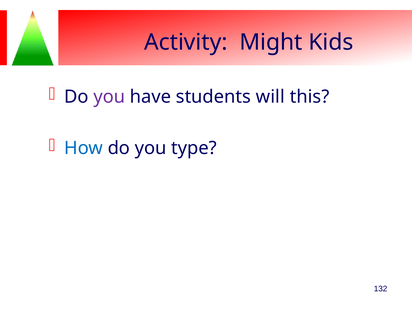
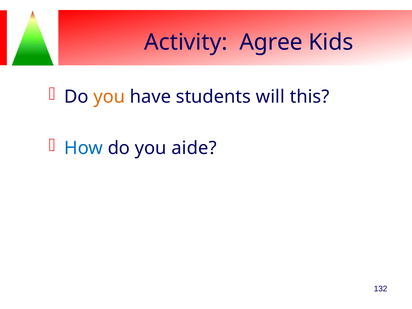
Might: Might -> Agree
you at (109, 97) colour: purple -> orange
type: type -> aide
